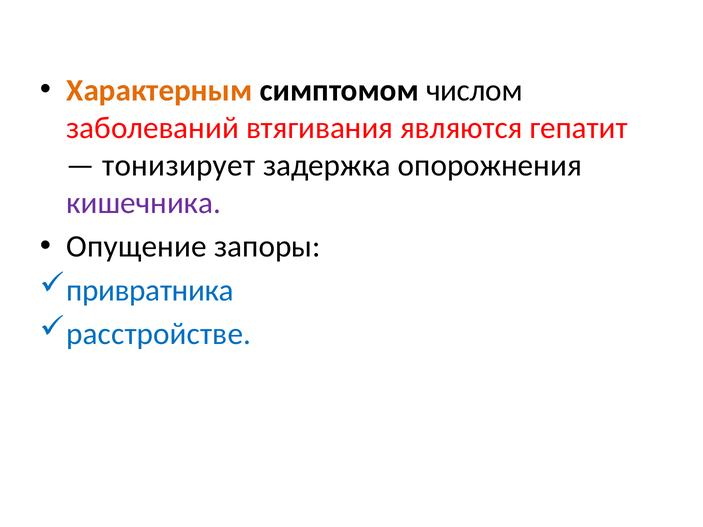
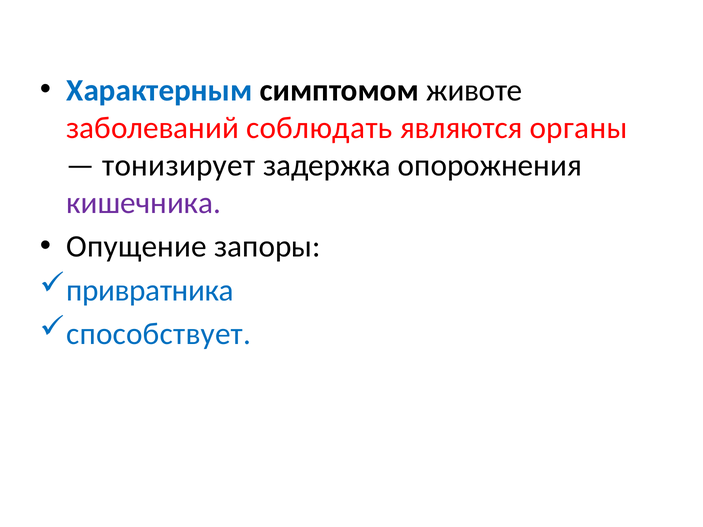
Характерным colour: orange -> blue
числом: числом -> животе
втягивания: втягивания -> соблюдать
гепатит: гепатит -> органы
расстройстве: расстройстве -> способствует
